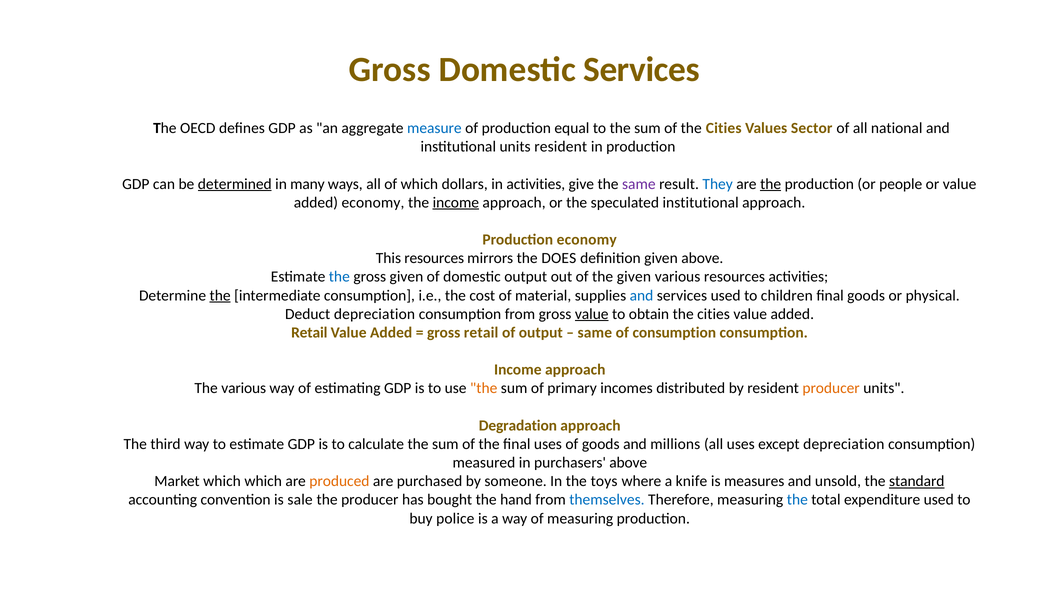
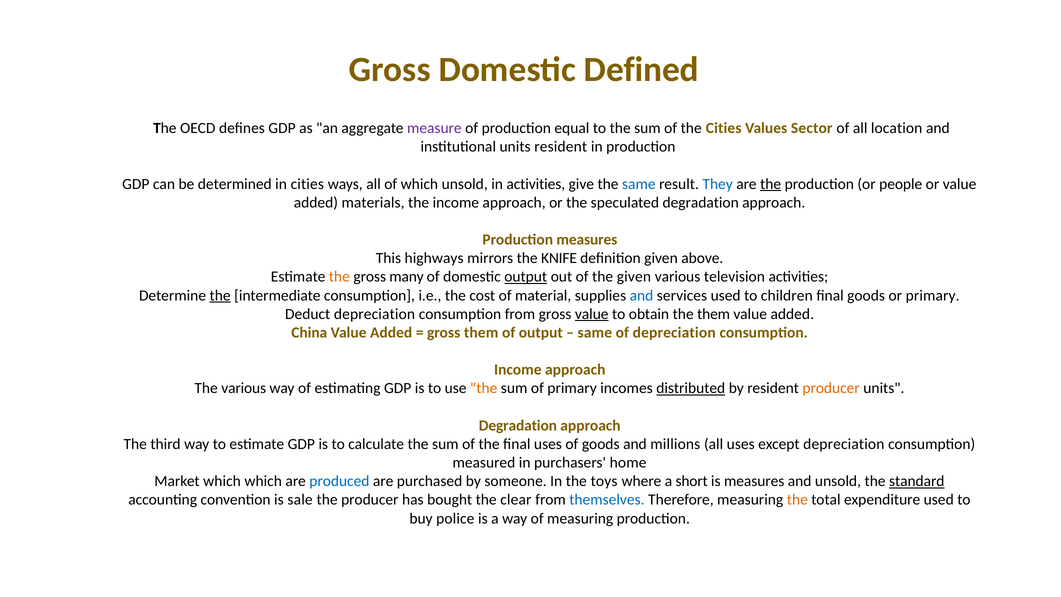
Domestic Services: Services -> Defined
measure colour: blue -> purple
national: national -> location
determined underline: present -> none
in many: many -> cities
which dollars: dollars -> unsold
same at (639, 184) colour: purple -> blue
added economy: economy -> materials
income at (456, 202) underline: present -> none
speculated institutional: institutional -> degradation
Production economy: economy -> measures
This resources: resources -> highways
DOES: DOES -> KNIFE
the at (339, 277) colour: blue -> orange
gross given: given -> many
output at (526, 277) underline: none -> present
various resources: resources -> television
or physical: physical -> primary
obtain the cities: cities -> them
Retail at (309, 332): Retail -> China
gross retail: retail -> them
of consumption: consumption -> depreciation
distributed underline: none -> present
purchasers above: above -> home
produced colour: orange -> blue
knife: knife -> short
hand: hand -> clear
the at (797, 500) colour: blue -> orange
